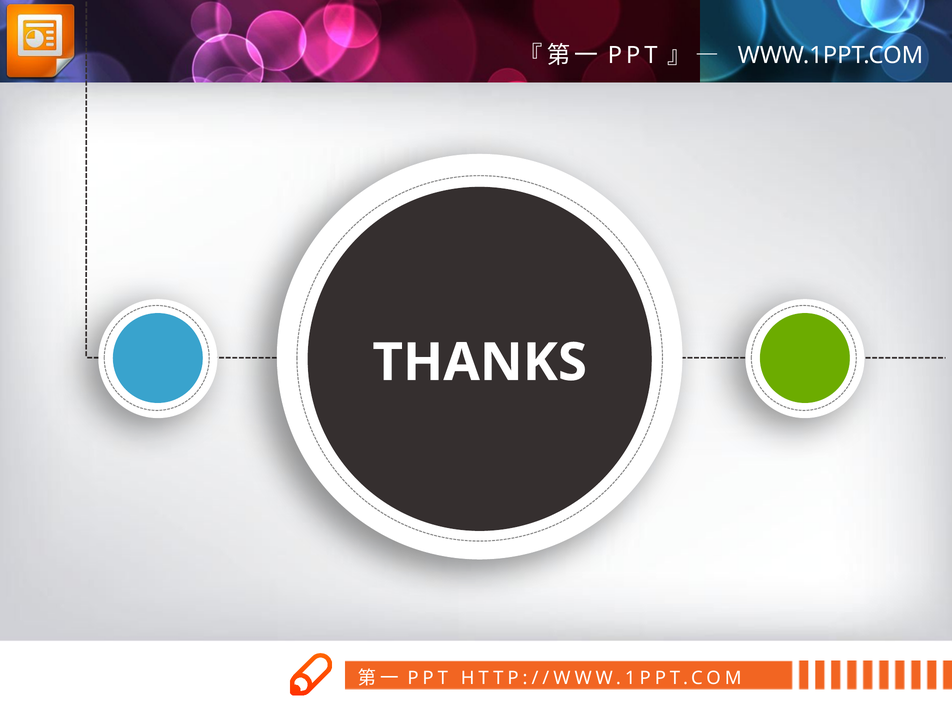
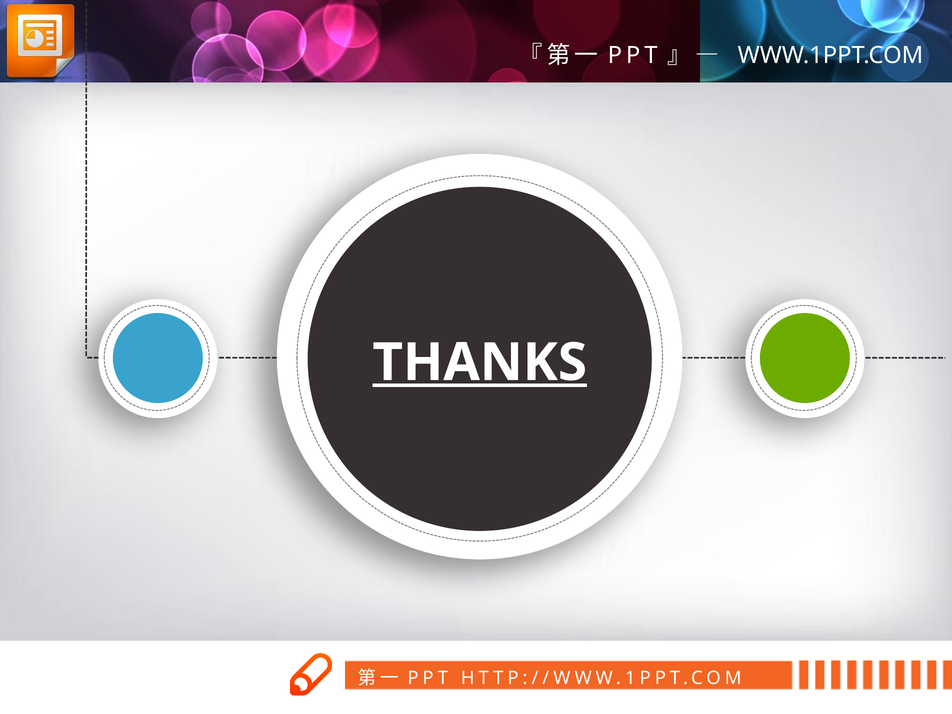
THANKS underline: none -> present
